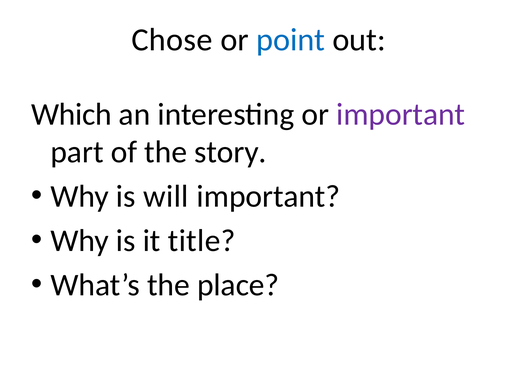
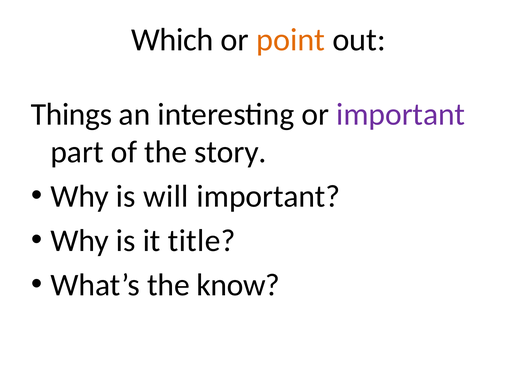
Chose: Chose -> Which
point colour: blue -> orange
Which: Which -> Things
place: place -> know
